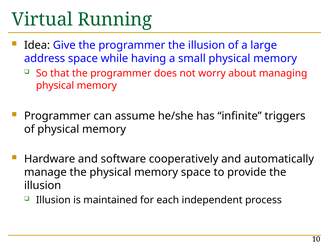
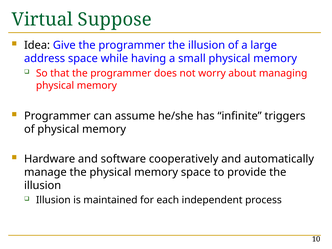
Running: Running -> Suppose
